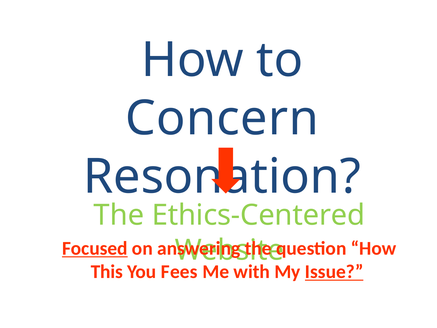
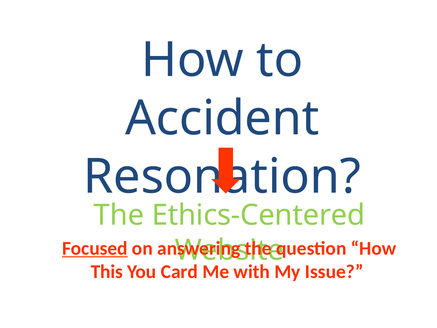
Concern: Concern -> Accident
Fees: Fees -> Card
Issue underline: present -> none
